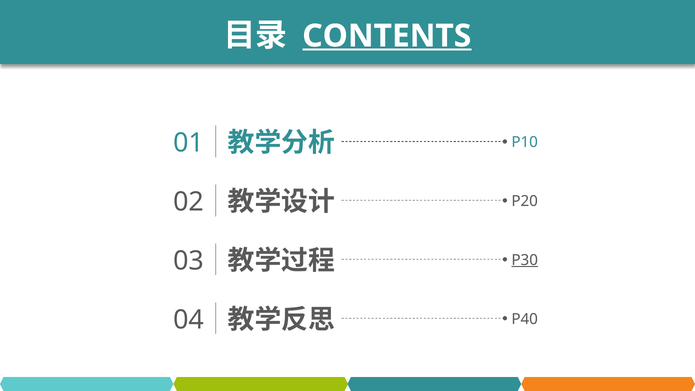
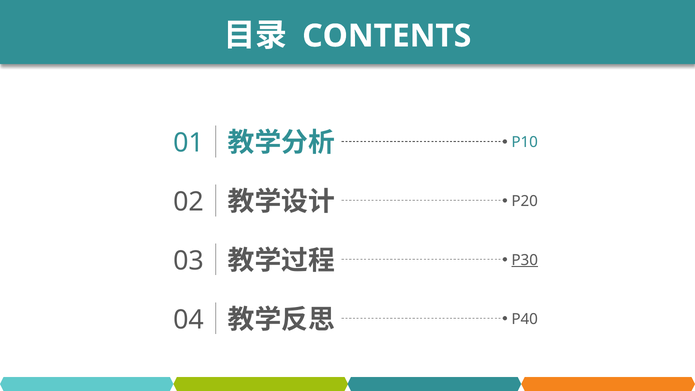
CONTENTS underline: present -> none
